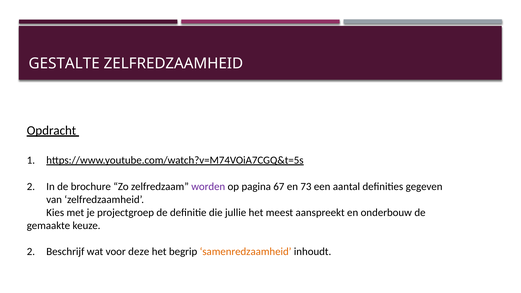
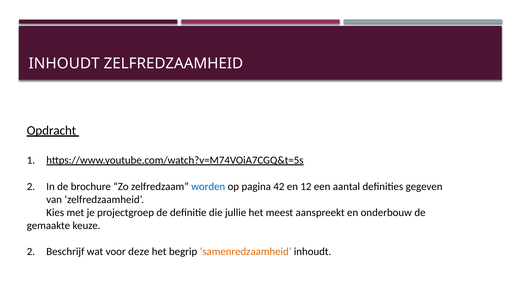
GESTALTE at (64, 63): GESTALTE -> INHOUDT
worden colour: purple -> blue
67: 67 -> 42
73: 73 -> 12
